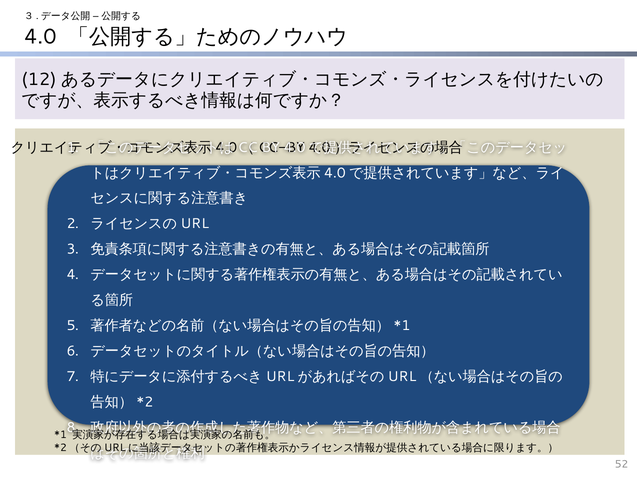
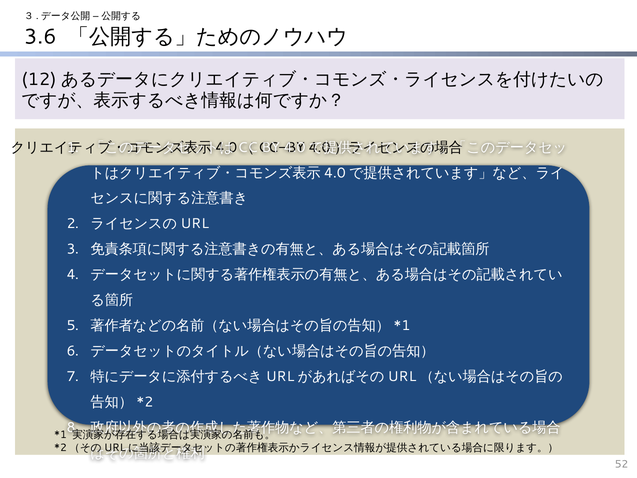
4.0: 4.0 -> 3.6
